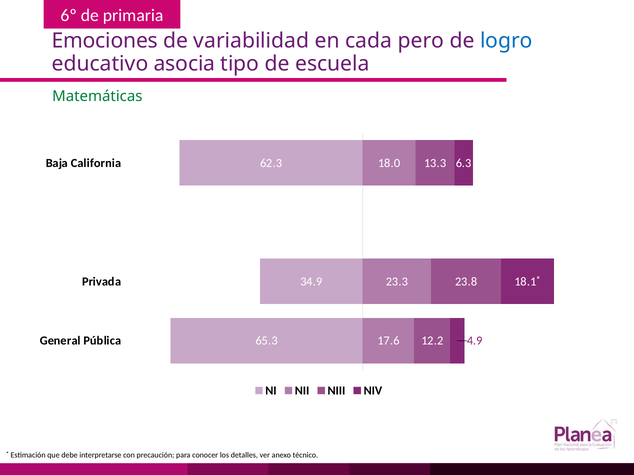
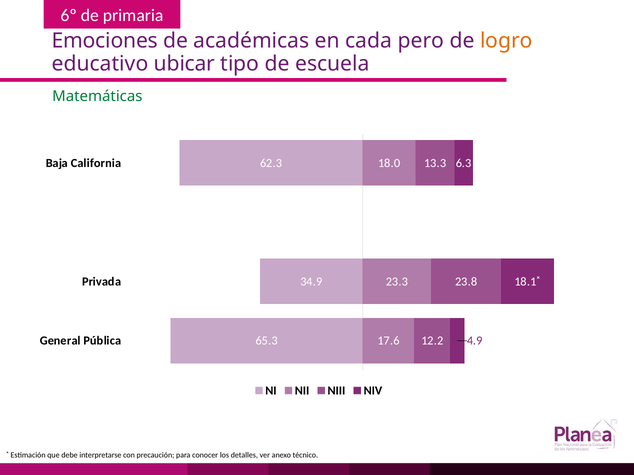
variabilidad: variabilidad -> académicas
logro colour: blue -> orange
asocia: asocia -> ubicar
